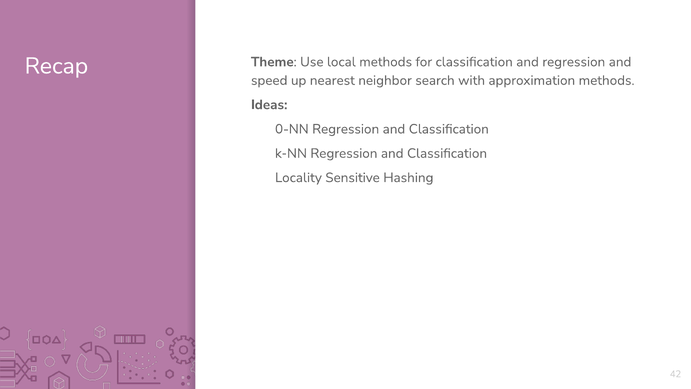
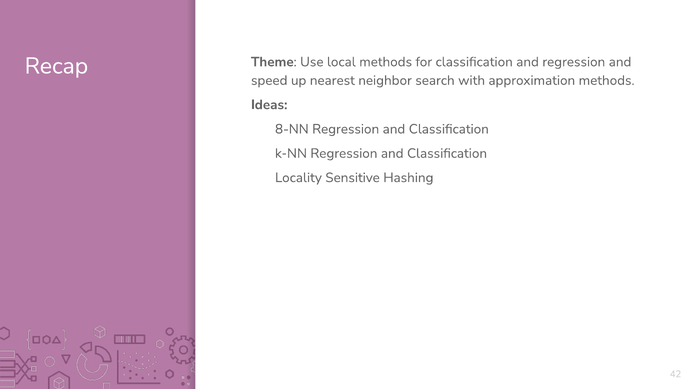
0-NN: 0-NN -> 8-NN
